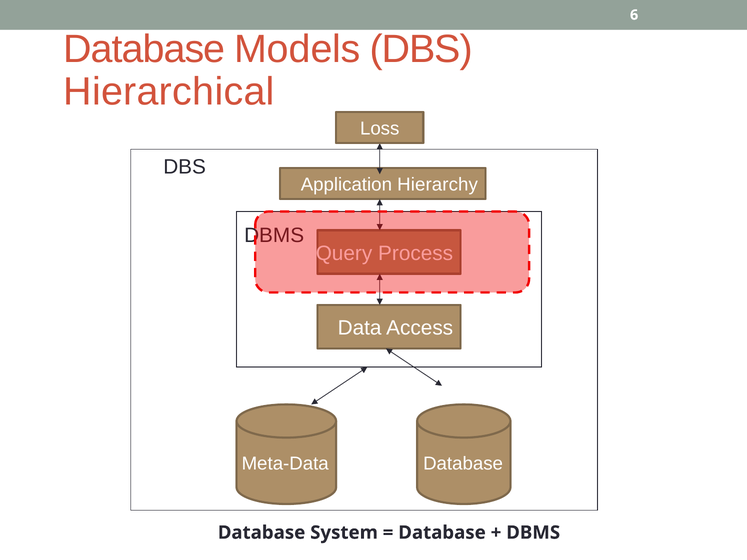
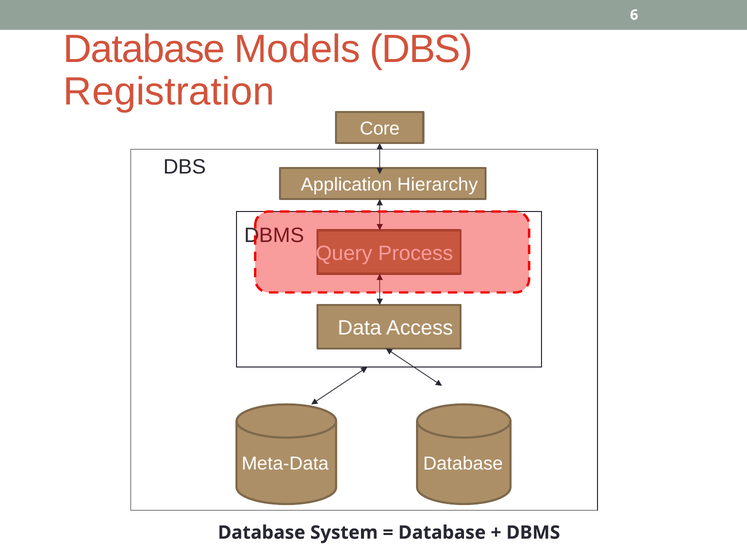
Hierarchical: Hierarchical -> Registration
Loss: Loss -> Core
